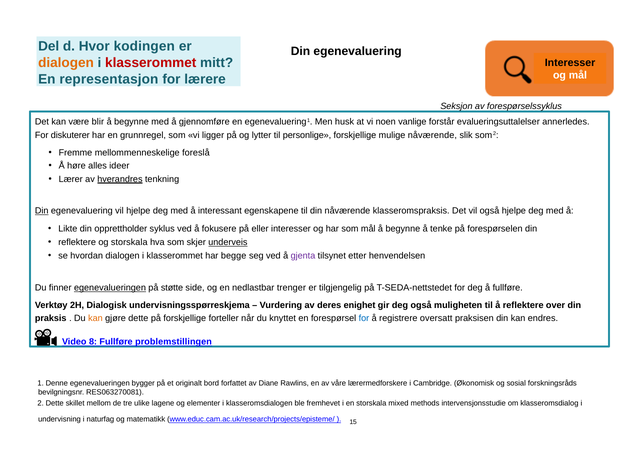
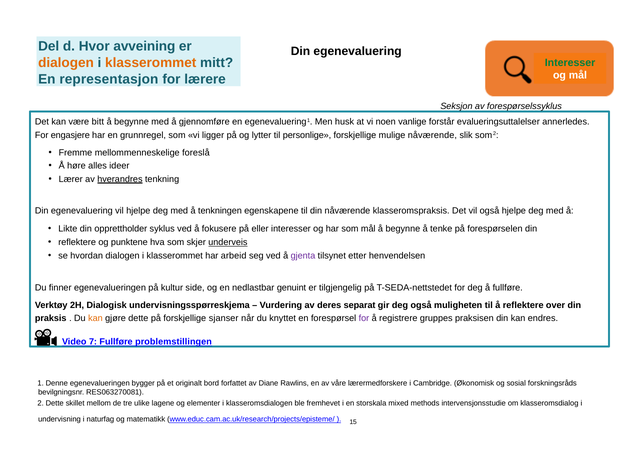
kodingen: kodingen -> avveining
klasserommet at (151, 63) colour: red -> orange
Interesser at (570, 63) colour: black -> green
blir: blir -> bitt
diskuterer: diskuterer -> engasjere
Din at (42, 211) underline: present -> none
interessant: interessant -> tenkningen
og storskala: storskala -> punktene
begge: begge -> arbeid
egenevalueringen at (110, 288) underline: present -> none
støtte: støtte -> kultur
trenger: trenger -> genuint
enighet: enighet -> separat
forteller: forteller -> sjanser
for at (364, 318) colour: blue -> purple
oversatt: oversatt -> gruppes
8: 8 -> 7
